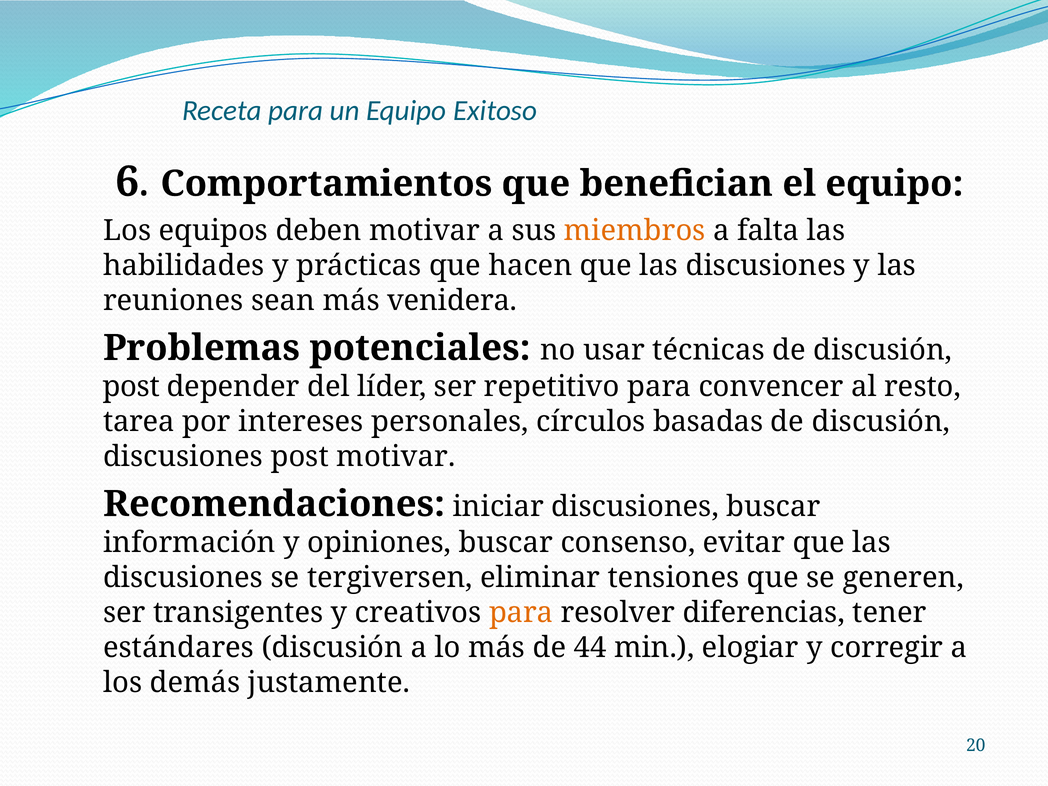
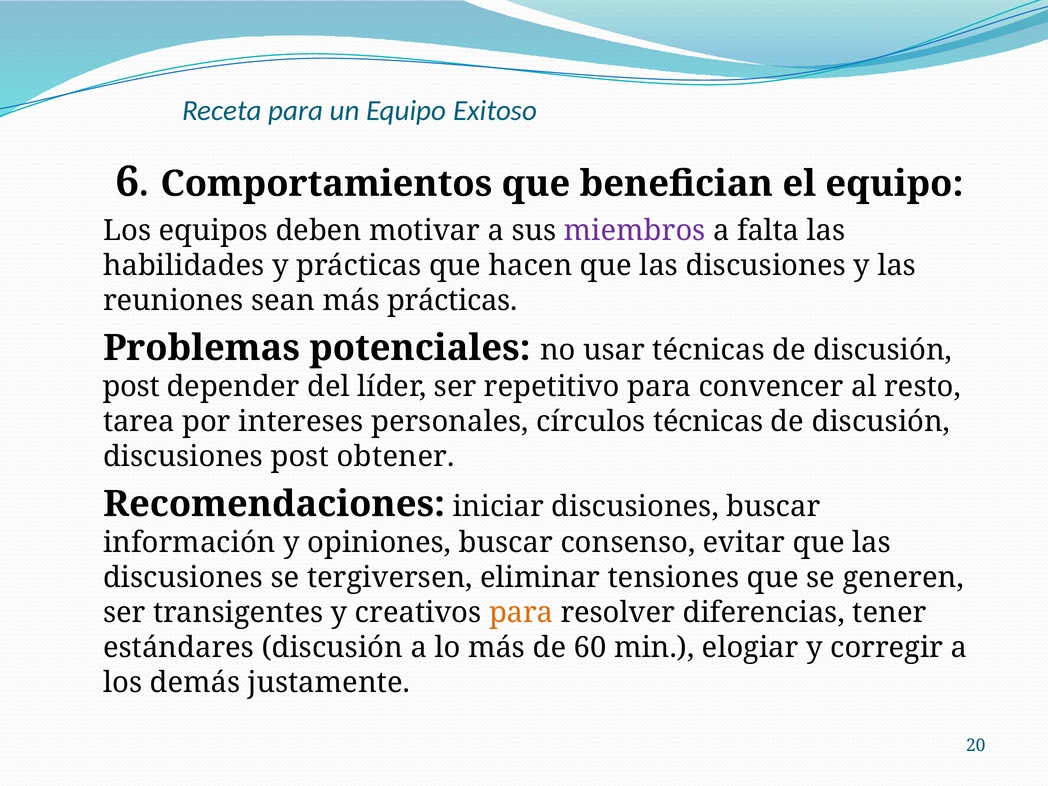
miembros colour: orange -> purple
más venidera: venidera -> prácticas
círculos basadas: basadas -> técnicas
post motivar: motivar -> obtener
44: 44 -> 60
